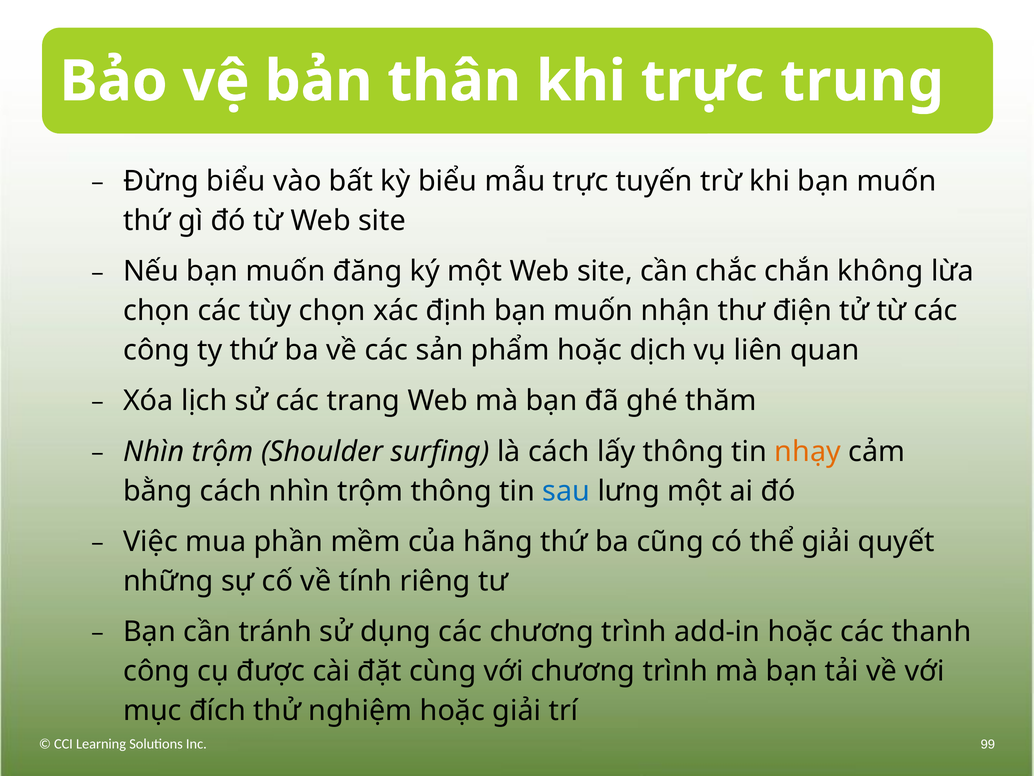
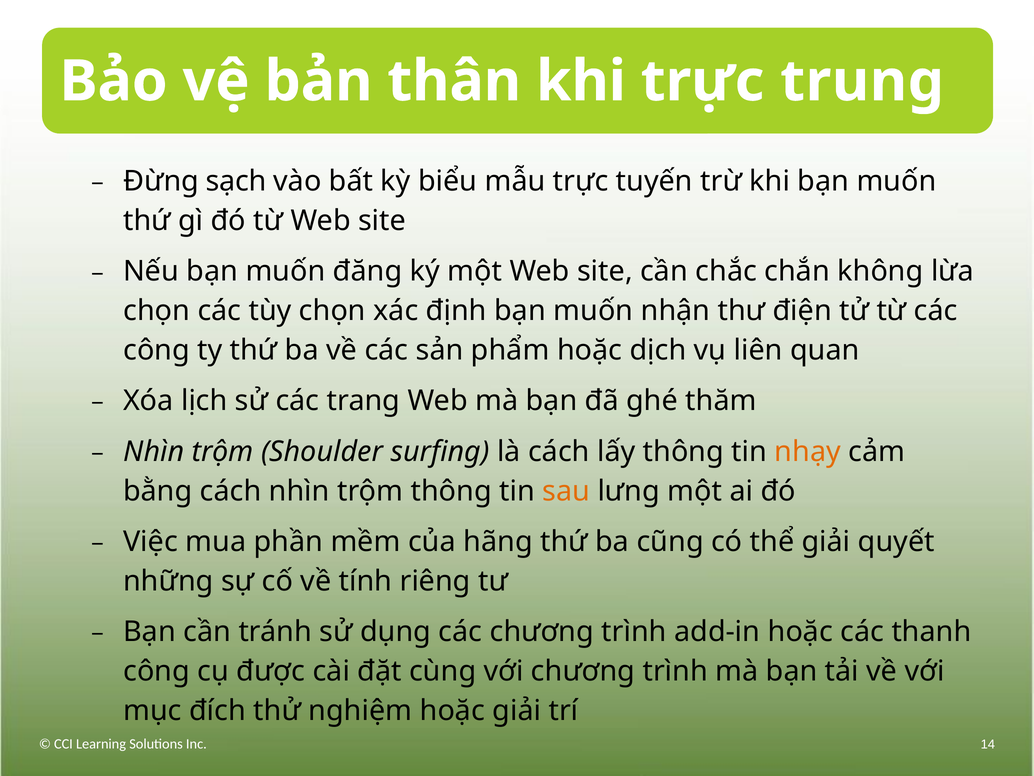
Đừng biểu: biểu -> sạch
sau colour: blue -> orange
99: 99 -> 14
